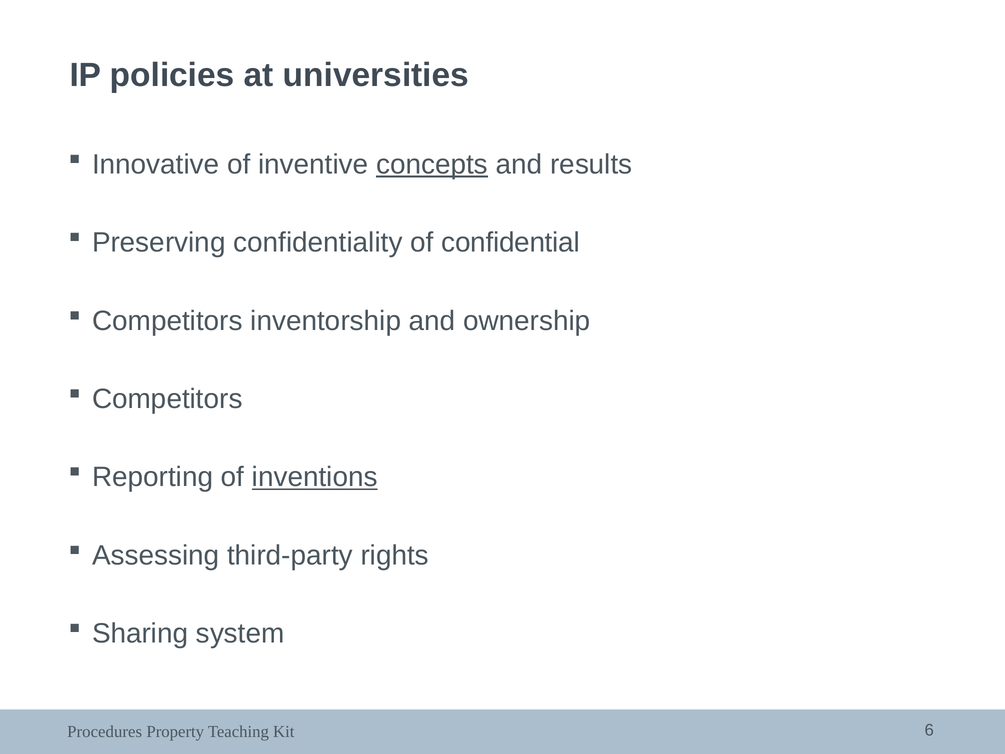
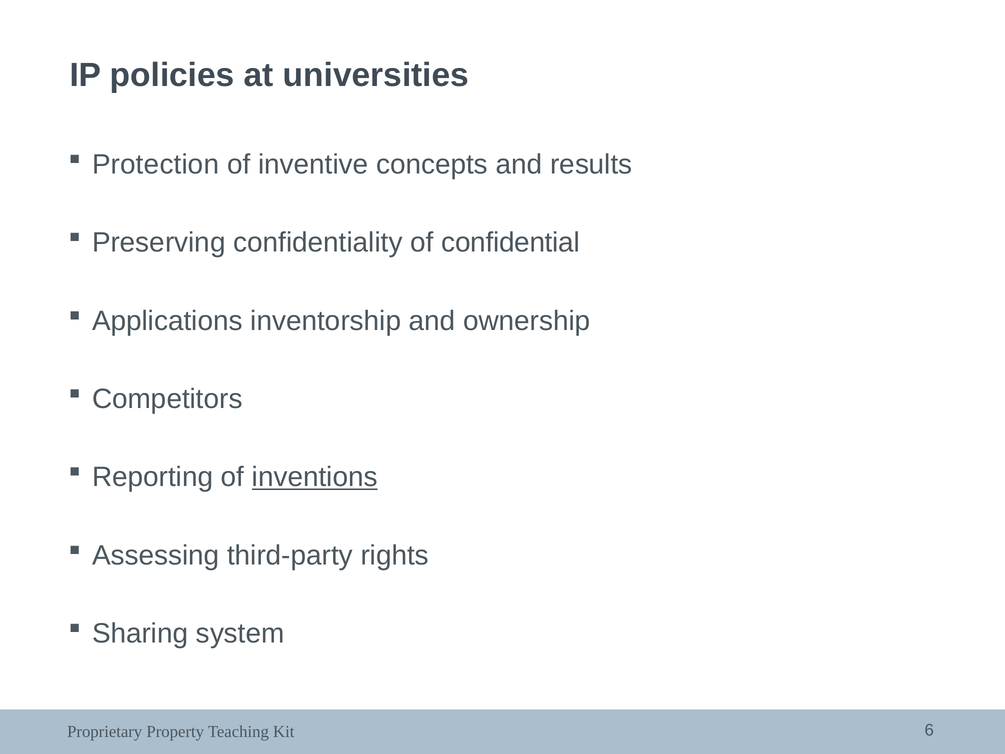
Innovative: Innovative -> Protection
concepts underline: present -> none
Competitors at (167, 321): Competitors -> Applications
Procedures: Procedures -> Proprietary
